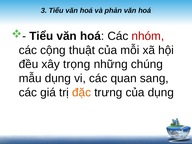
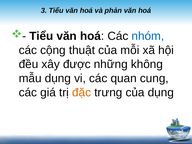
nhóm colour: red -> blue
trọng: trọng -> được
chúng: chúng -> không
sang: sang -> cung
